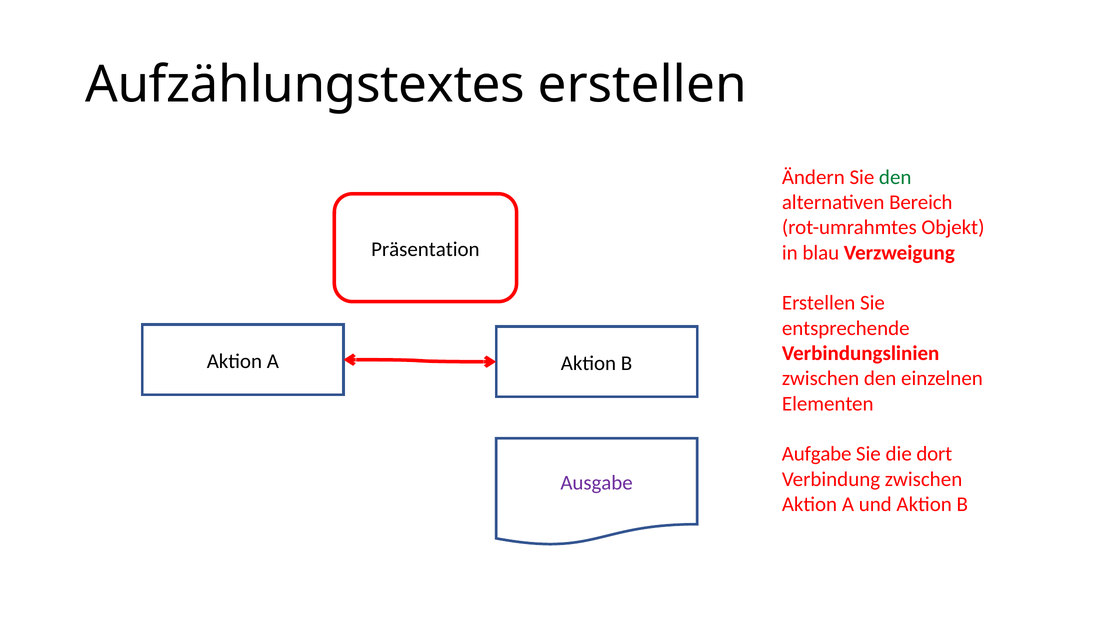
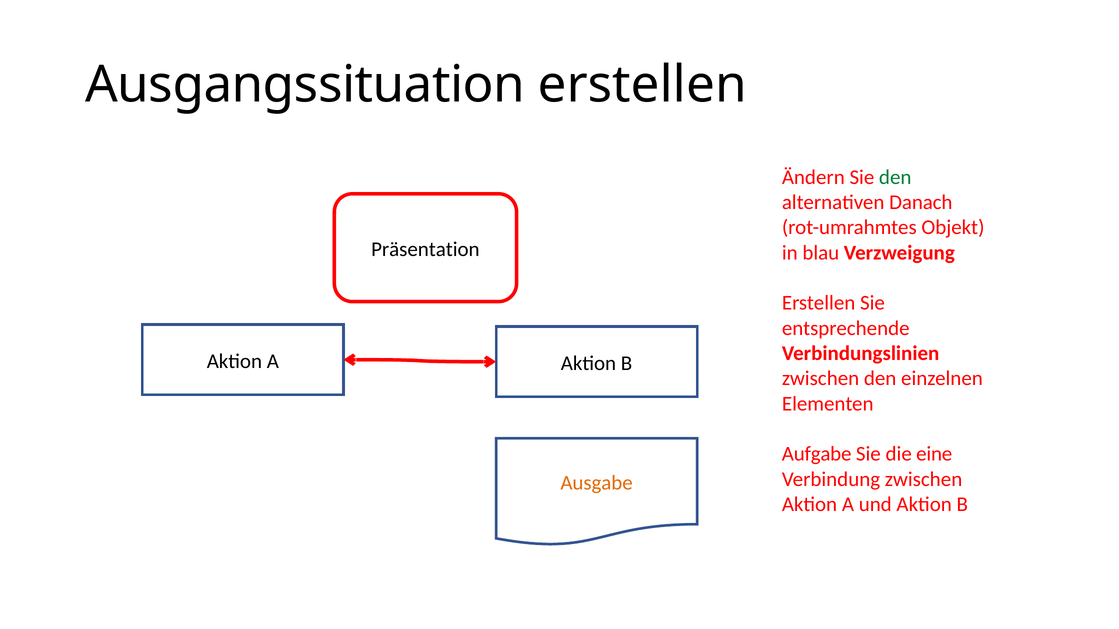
Aufzählungstextes: Aufzählungstextes -> Ausgangssituation
Bereich: Bereich -> Danach
dort: dort -> eine
Ausgabe colour: purple -> orange
